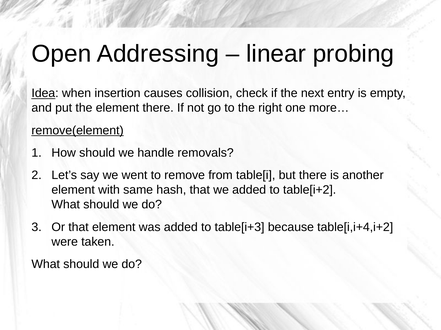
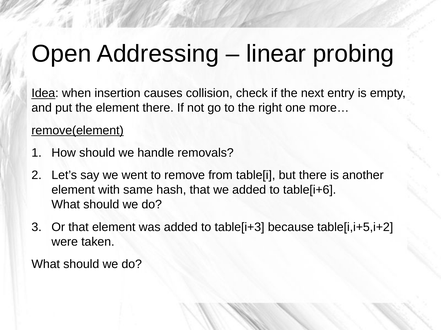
table[i+2: table[i+2 -> table[i+6
table[i,i+4,i+2: table[i,i+4,i+2 -> table[i,i+5,i+2
